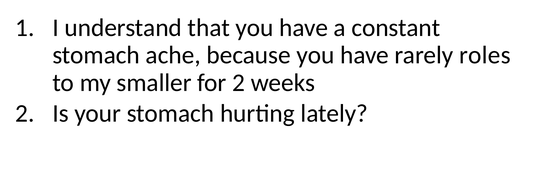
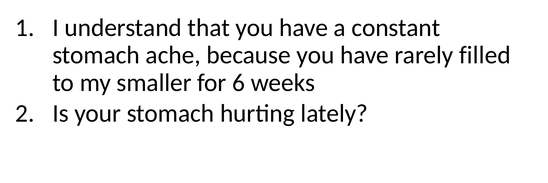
roles: roles -> filled
for 2: 2 -> 6
